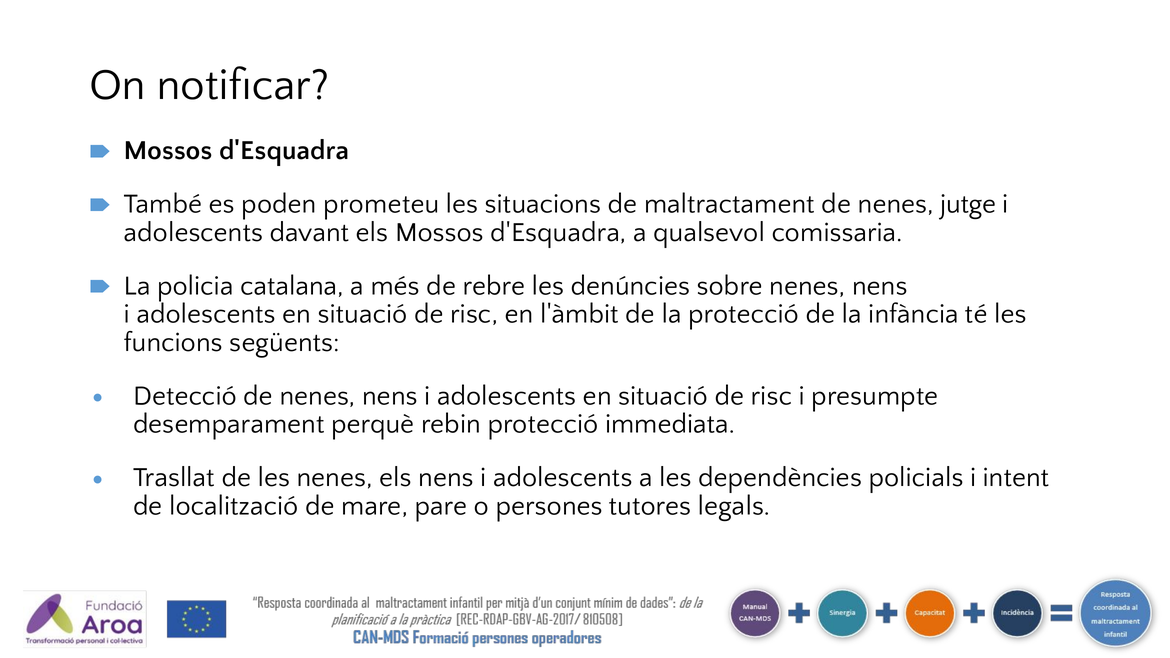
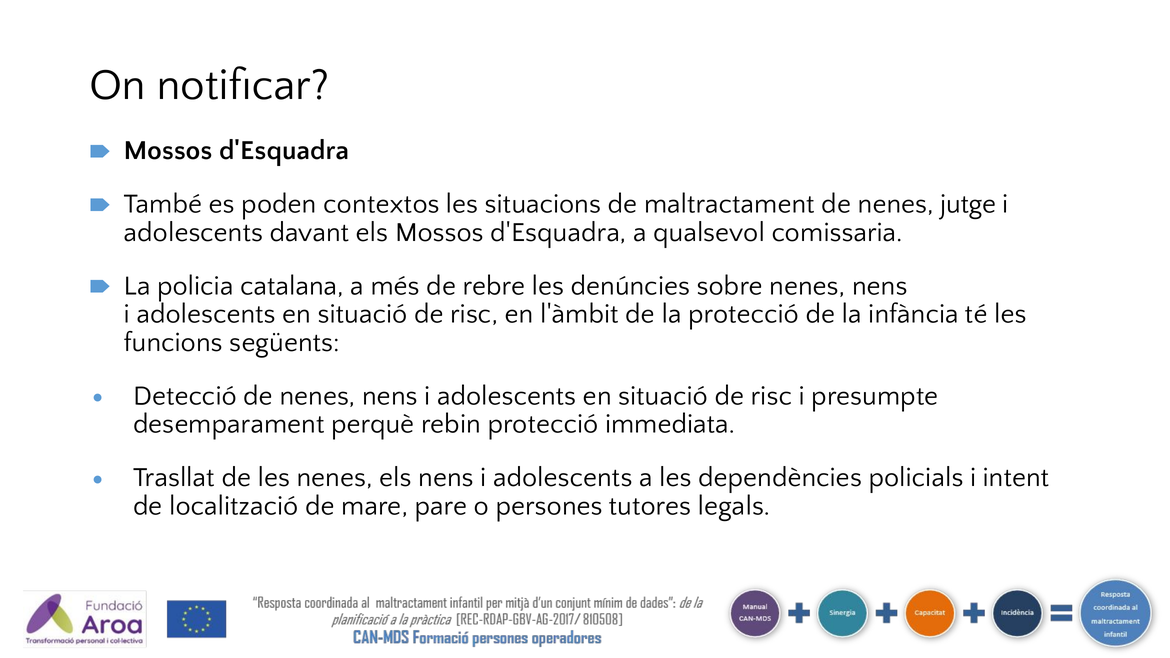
prometeu: prometeu -> contextos
